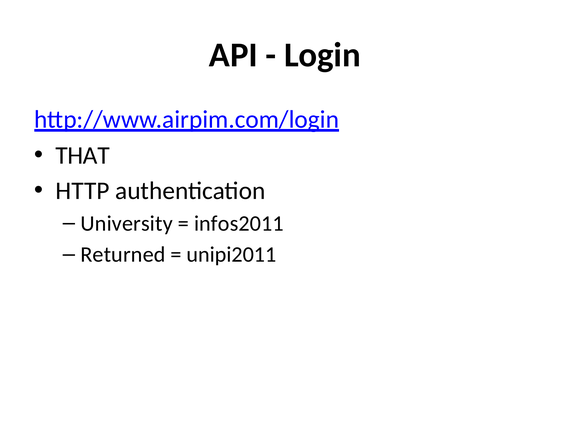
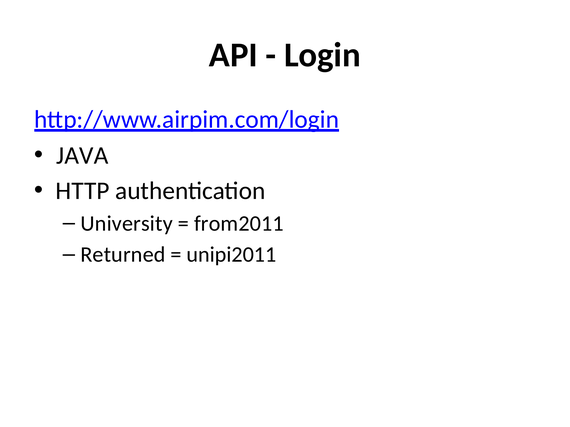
THAT: THAT -> JAVA
infos2011: infos2011 -> from2011
